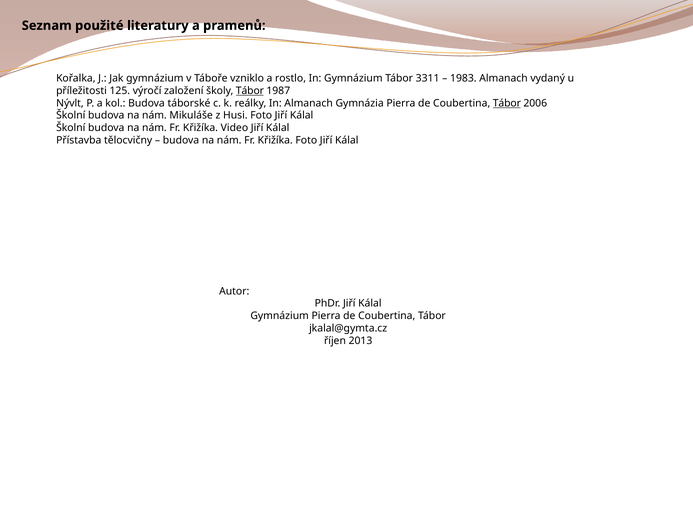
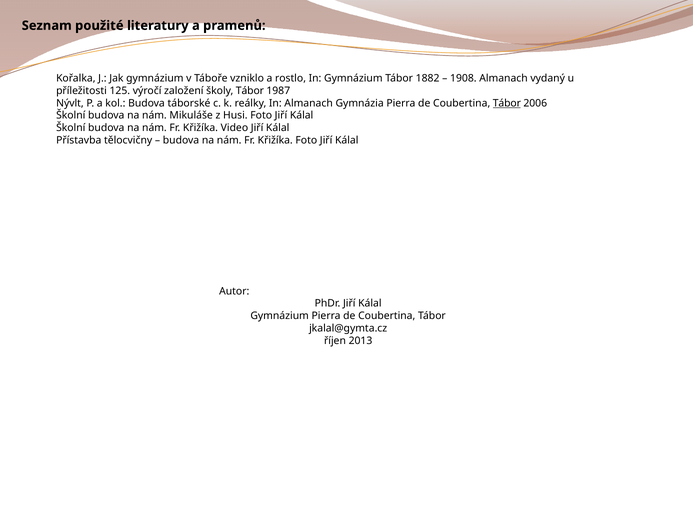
3311: 3311 -> 1882
1983: 1983 -> 1908
Tábor at (250, 91) underline: present -> none
